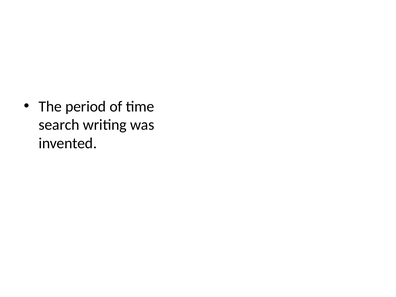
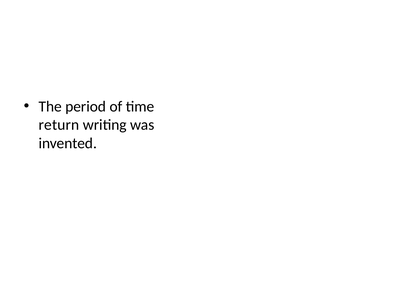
search: search -> return
